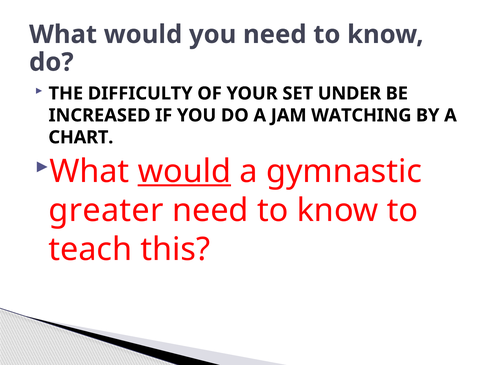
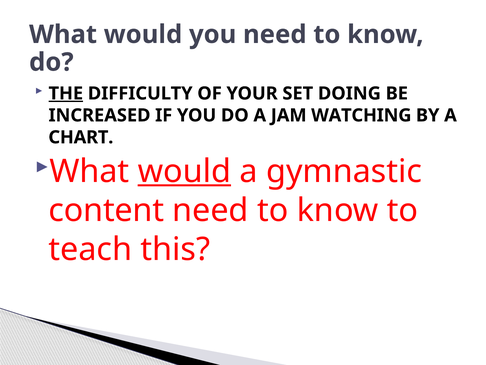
THE underline: none -> present
UNDER: UNDER -> DOING
greater: greater -> content
